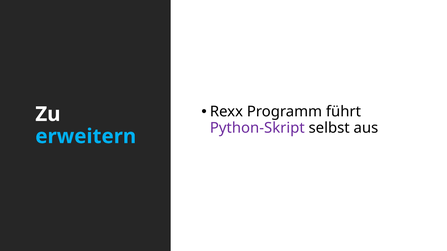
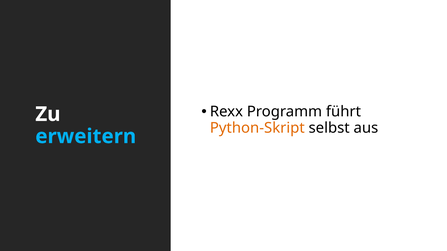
Python-Skript colour: purple -> orange
